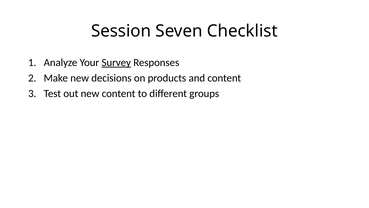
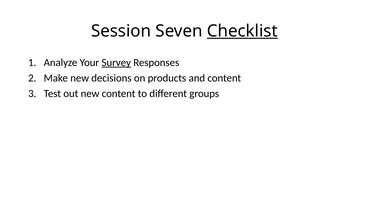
Checklist underline: none -> present
